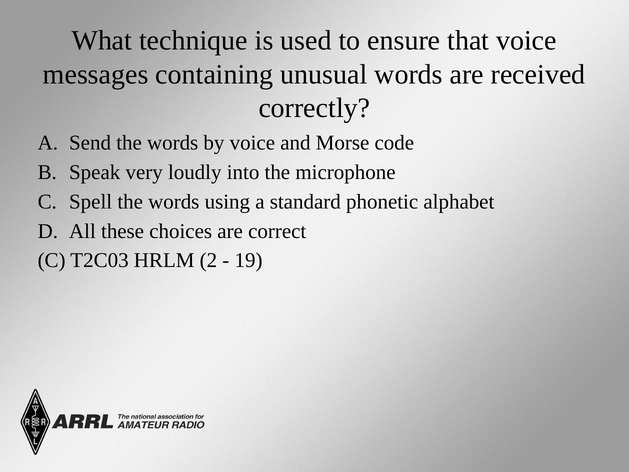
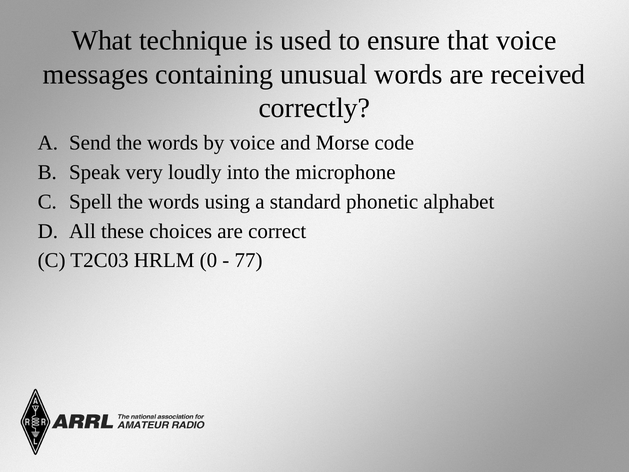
2: 2 -> 0
19: 19 -> 77
